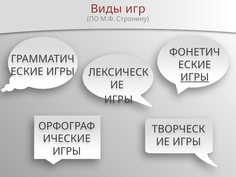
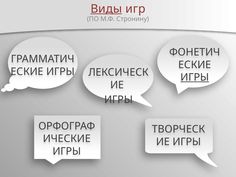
Виды underline: none -> present
